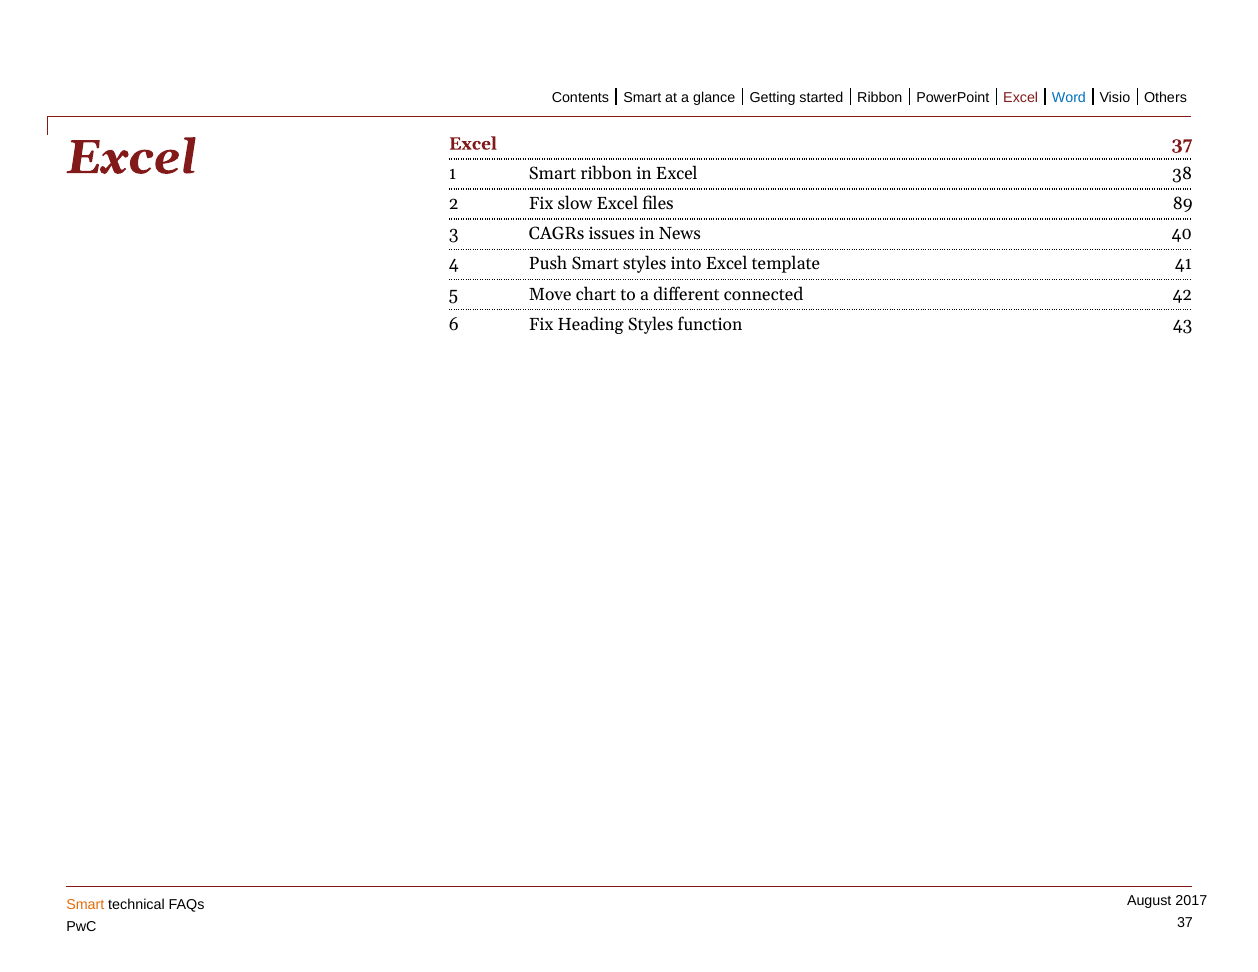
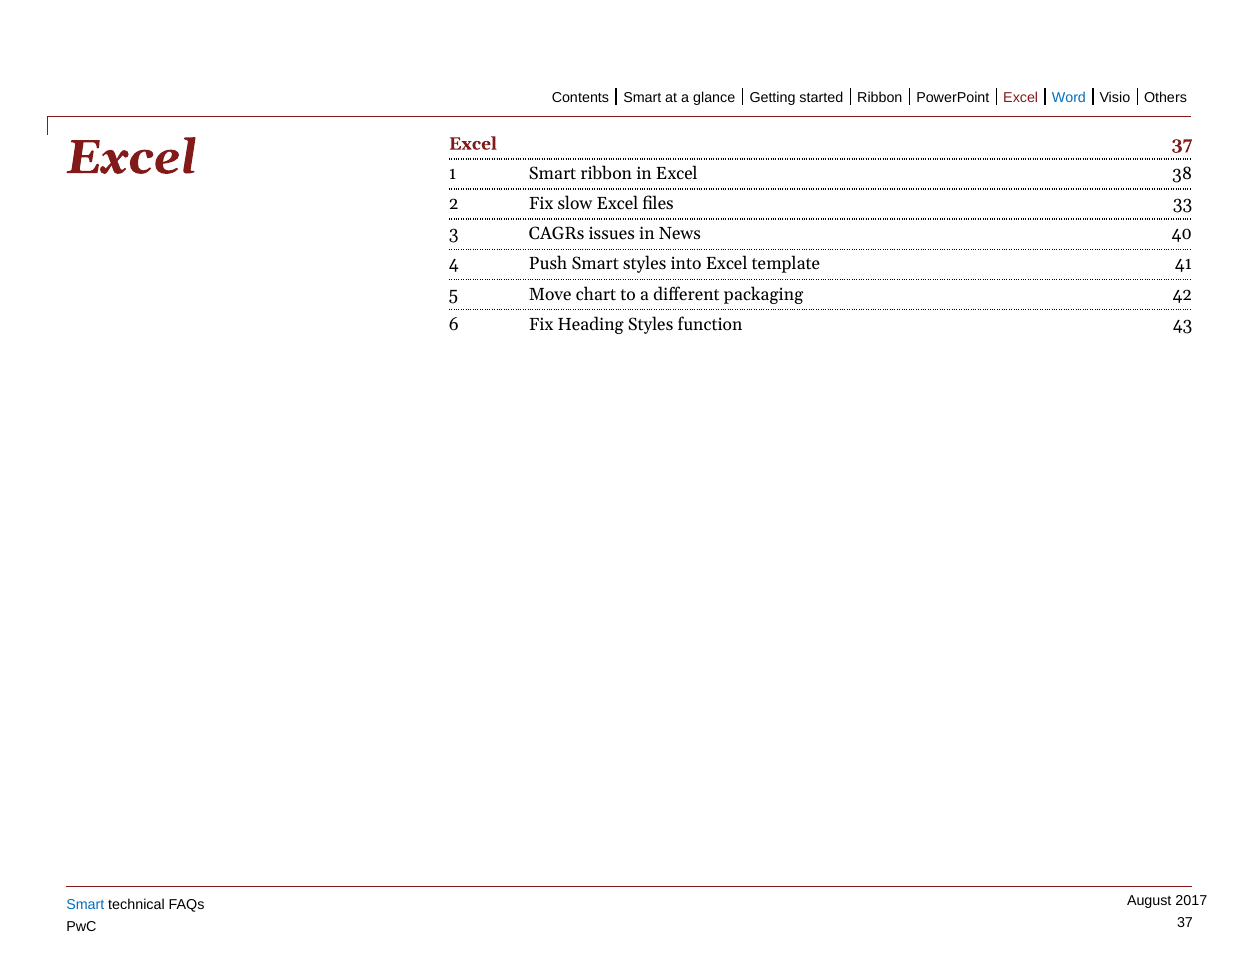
89: 89 -> 33
connected: connected -> packaging
Smart at (85, 905) colour: orange -> blue
